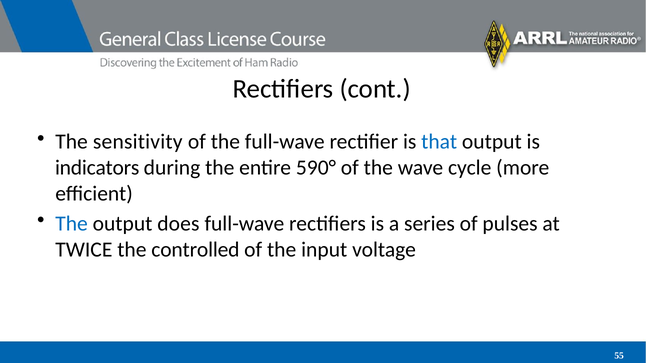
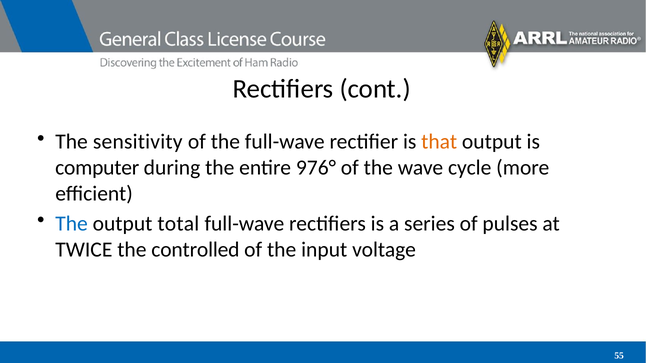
that colour: blue -> orange
indicators: indicators -> computer
590°: 590° -> 976°
does: does -> total
